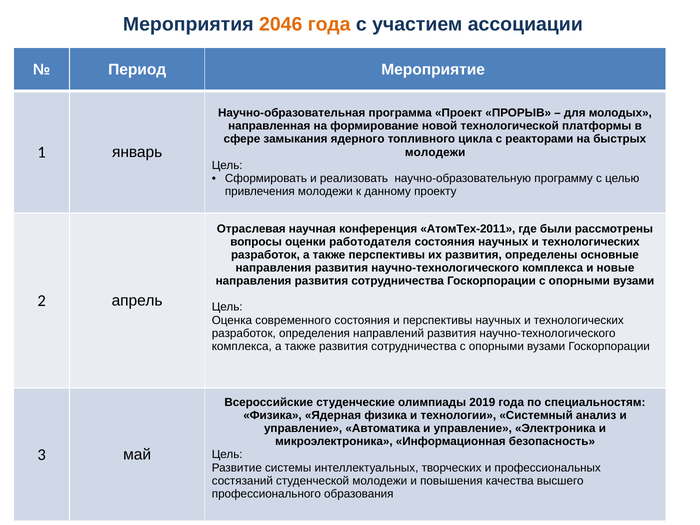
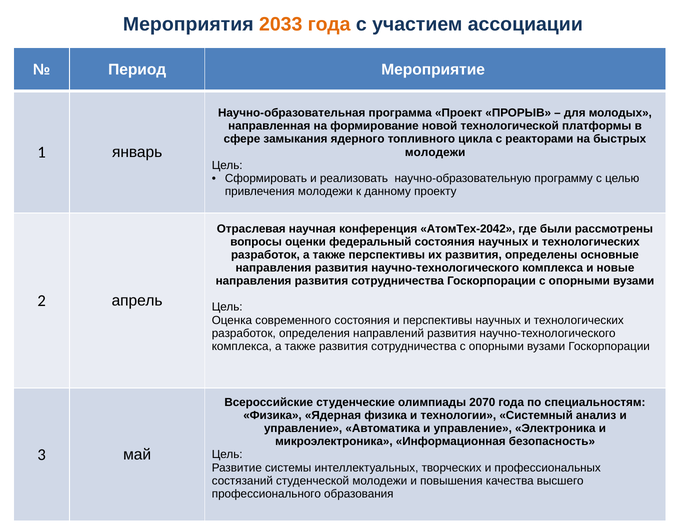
2046: 2046 -> 2033
АтомТех-2011: АтомТех-2011 -> АтомТех-2042
работодателя: работодателя -> федеральный
2019: 2019 -> 2070
